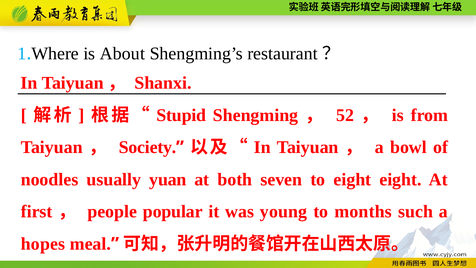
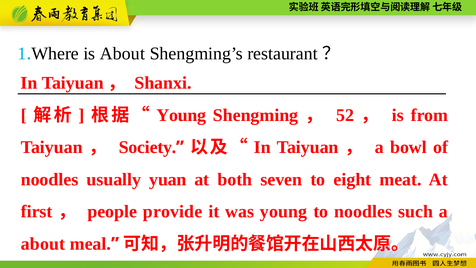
Stupid at (181, 115): Stupid -> Young
eight eight: eight -> meat
popular: popular -> provide
to months: months -> noodles
hopes at (43, 244): hopes -> about
